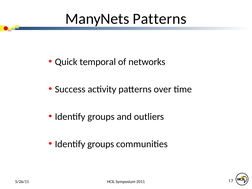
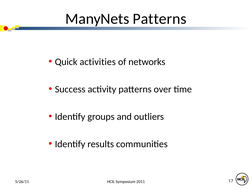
temporal: temporal -> activities
groups at (101, 144): groups -> results
